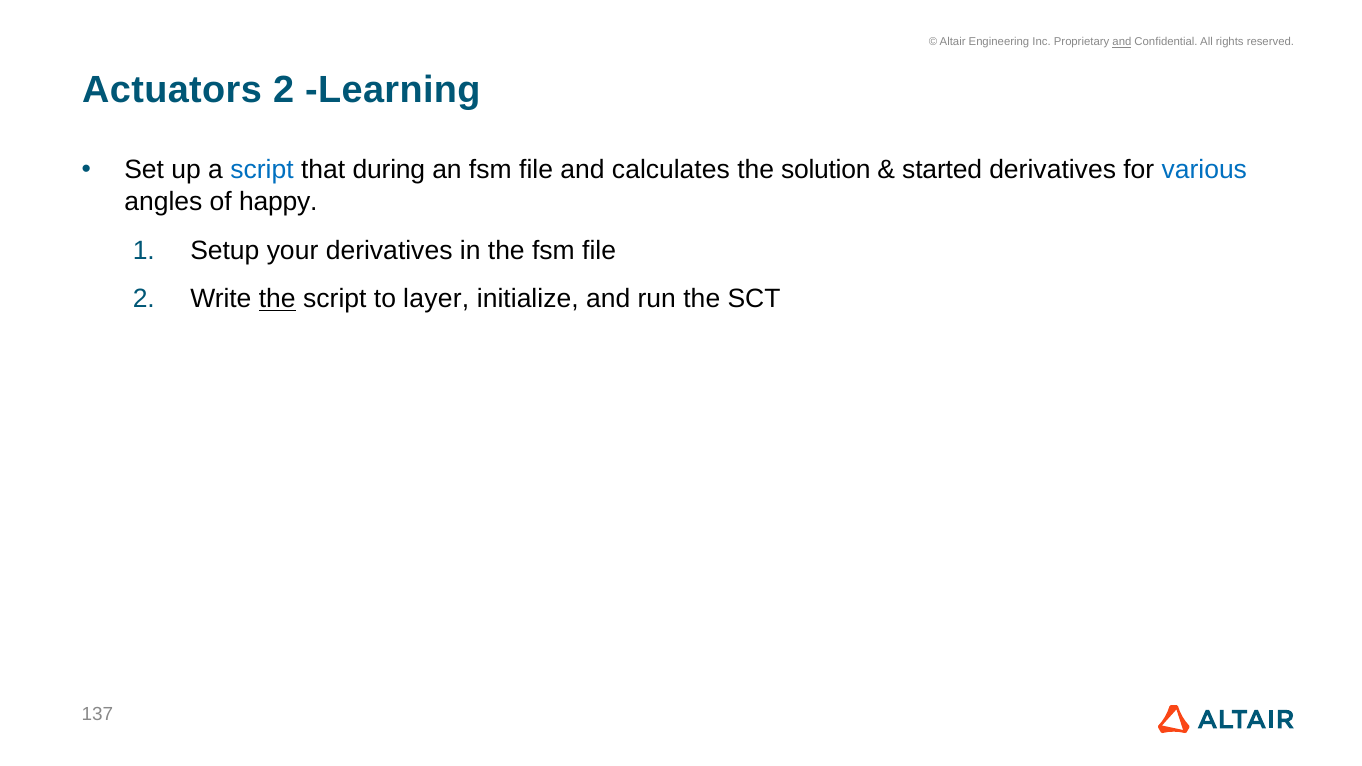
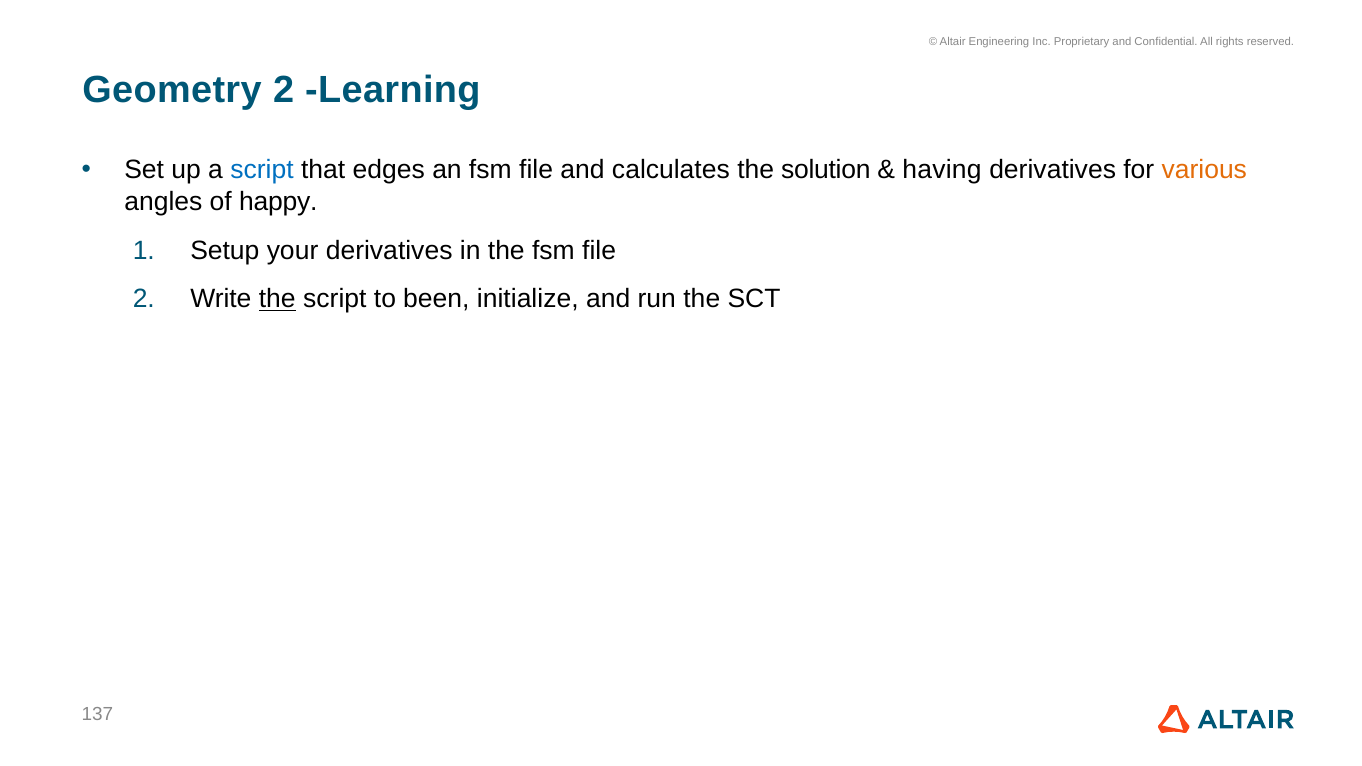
and at (1122, 42) underline: present -> none
Actuators: Actuators -> Geometry
during: during -> edges
started: started -> having
various colour: blue -> orange
layer: layer -> been
